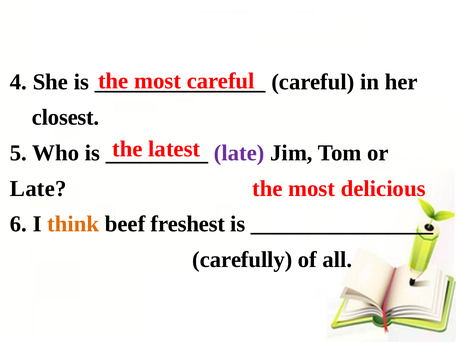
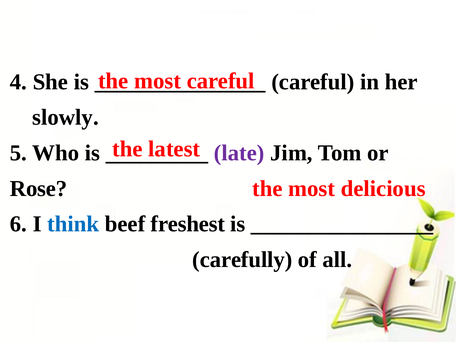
closest: closest -> slowly
Late at (38, 189): Late -> Rose
think colour: orange -> blue
